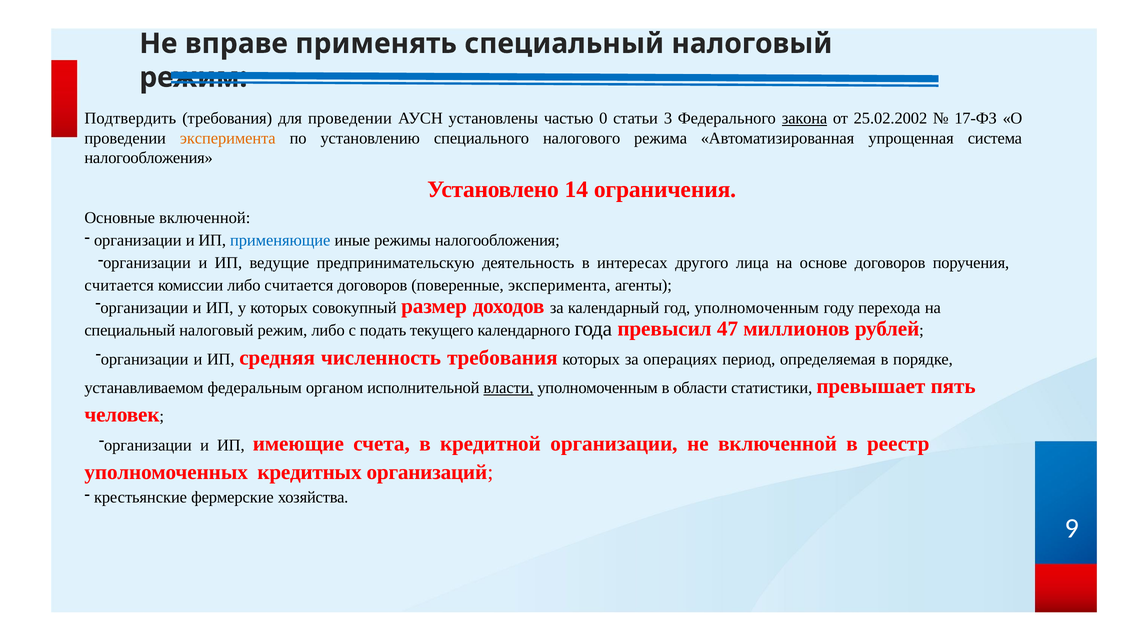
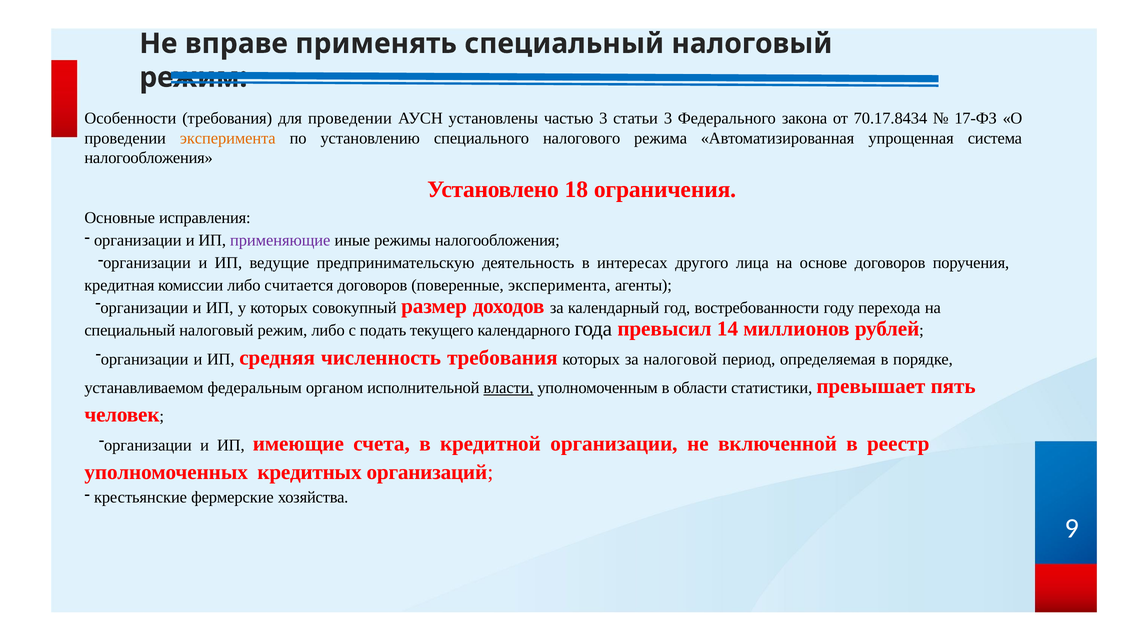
Подтвердить: Подтвердить -> Особенности
частью 0: 0 -> 3
закона underline: present -> none
25.02.2002: 25.02.2002 -> 70.17.8434
14: 14 -> 18
Основные включенной: включенной -> исправления
применяющие colour: blue -> purple
считается at (119, 285): считается -> кредитная
год уполномоченным: уполномоченным -> востребованности
47: 47 -> 14
операциях: операциях -> налоговой
